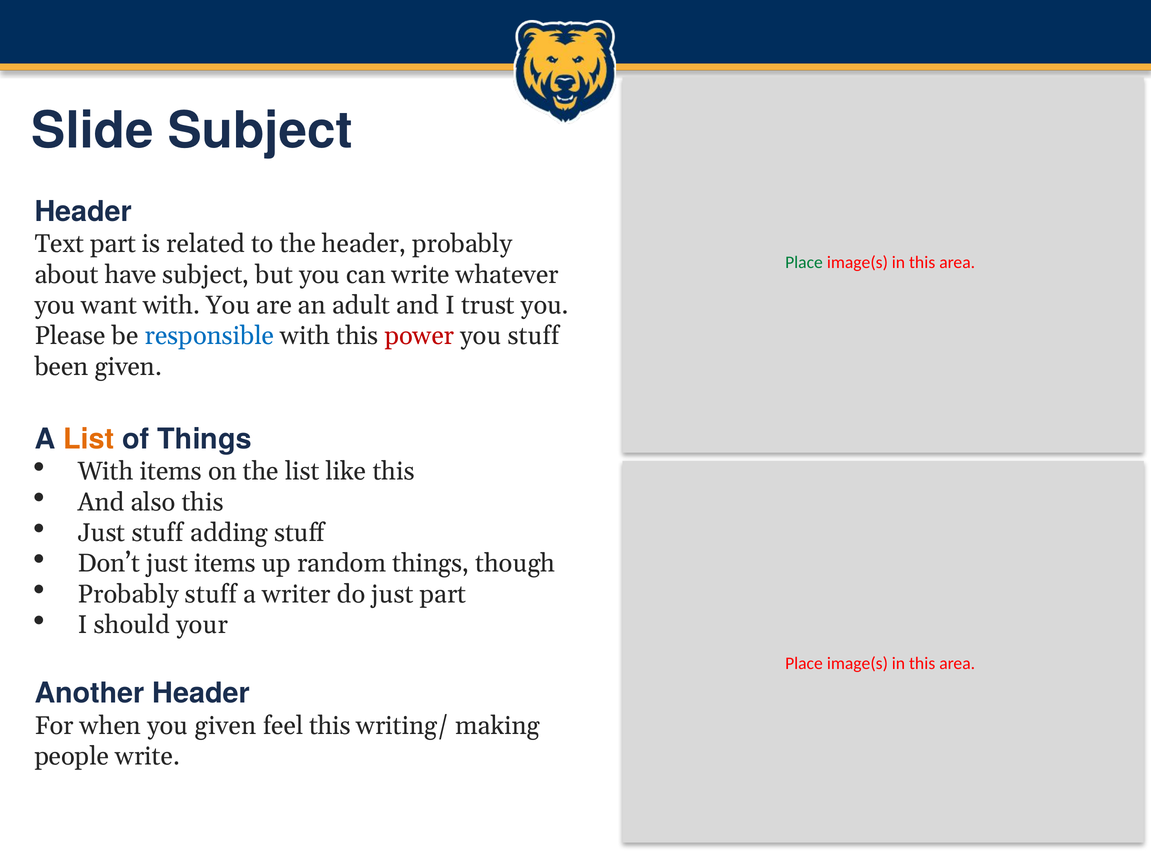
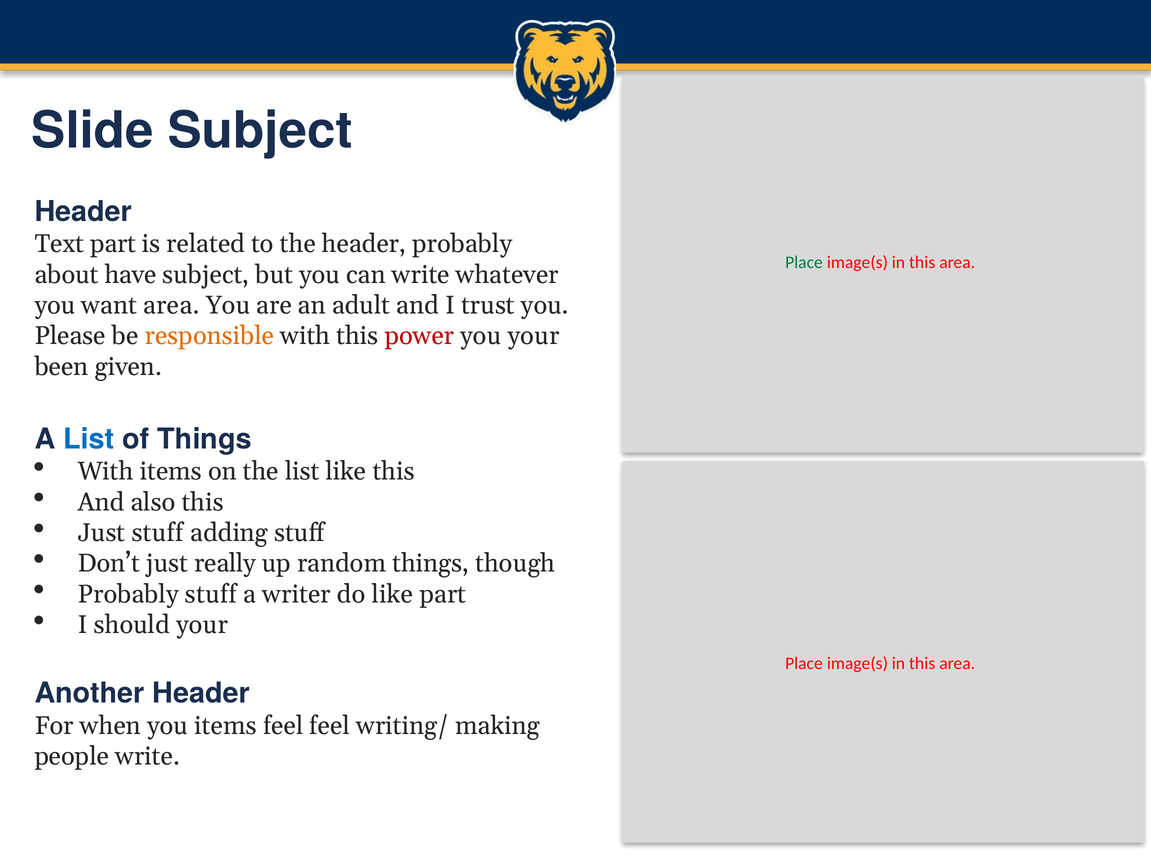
want with: with -> area
responsible colour: blue -> orange
you stuff: stuff -> your
List at (89, 439) colour: orange -> blue
just items: items -> really
do just: just -> like
you given: given -> items
feel this: this -> feel
